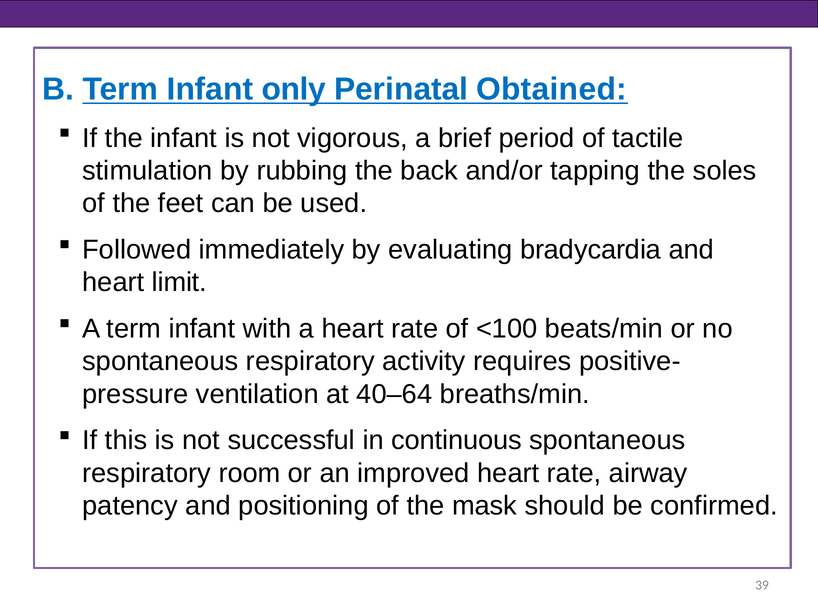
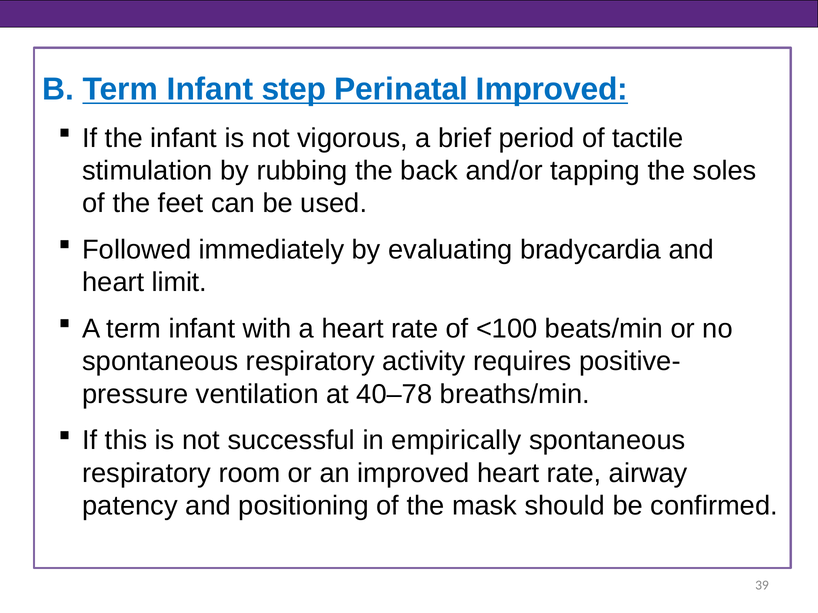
only: only -> step
Perinatal Obtained: Obtained -> Improved
40–64: 40–64 -> 40–78
continuous: continuous -> empirically
